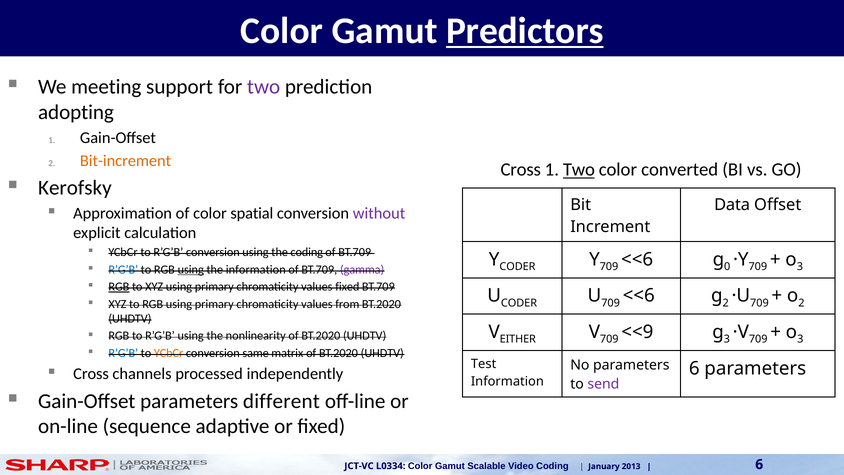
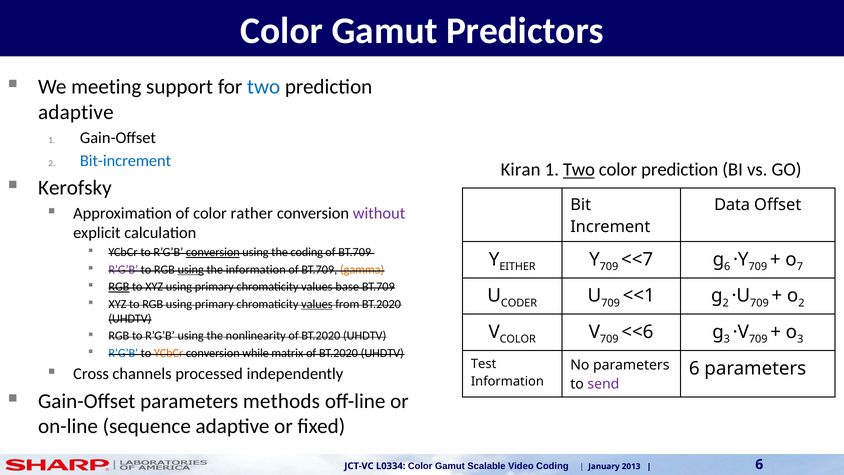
Predictors underline: present -> none
two at (264, 87) colour: purple -> blue
adopting at (76, 112): adopting -> adaptive
Bit-increment colour: orange -> blue
Cross at (521, 170): Cross -> Kiran
color converted: converted -> prediction
spatial: spatial -> rather
conversion at (213, 252) underline: none -> present
CODER at (517, 267): CODER -> EITHER
<<6 at (637, 259): <<6 -> <<7
0 at (727, 267): 0 -> 6
3 at (800, 267): 3 -> 7
R’G’B at (123, 269) colour: blue -> purple
gamma colour: purple -> orange
values fixed: fixed -> base
<<6 at (639, 296): <<6 -> <<1
values at (317, 304) underline: none -> present
EITHER at (518, 339): EITHER -> COLOR
<<9: <<9 -> <<6
same: same -> while
different: different -> methods
